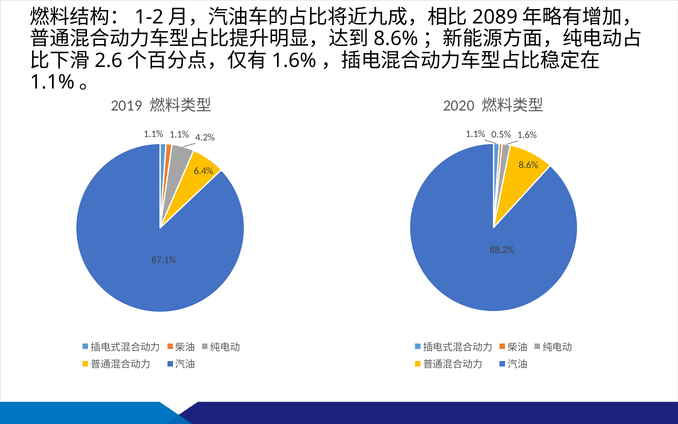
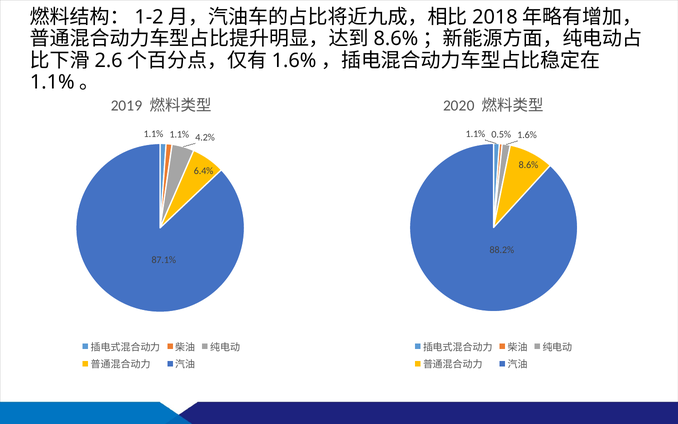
2089: 2089 -> 2018
